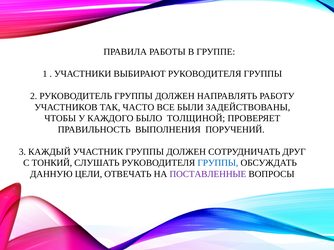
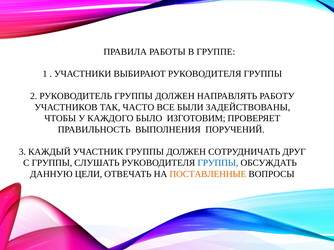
ТОЛЩИНОЙ: ТОЛЩИНОЙ -> ИЗГОТОВИМ
С ТОНКИЙ: ТОНКИЙ -> ГРУППЫ
ПОСТАВЛЕННЫЕ colour: purple -> orange
